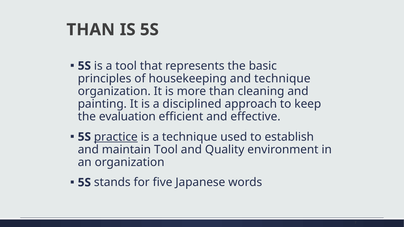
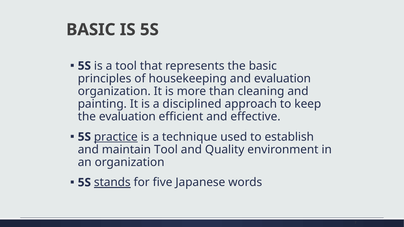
THAN at (91, 30): THAN -> BASIC
and technique: technique -> evaluation
stands underline: none -> present
